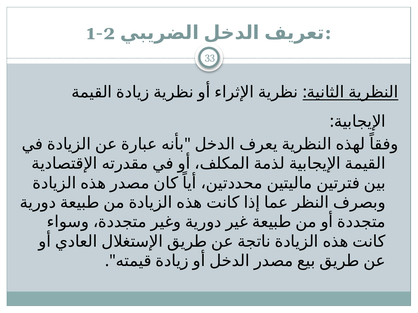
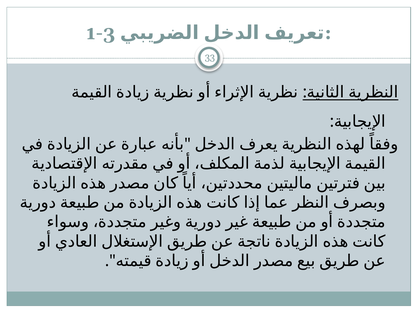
1-2: 1-2 -> 1-3
